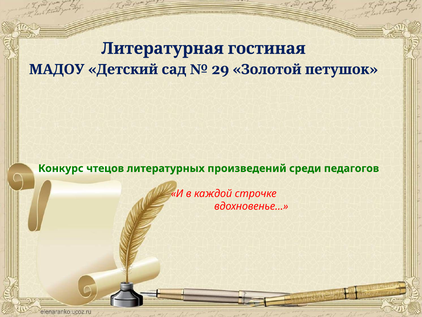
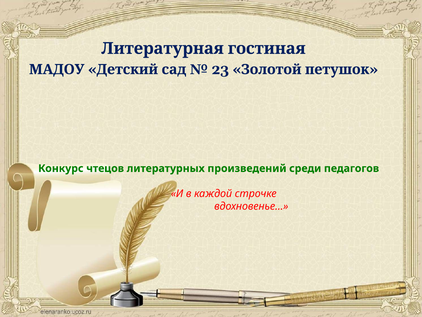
29: 29 -> 23
